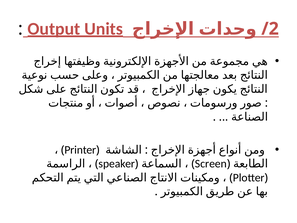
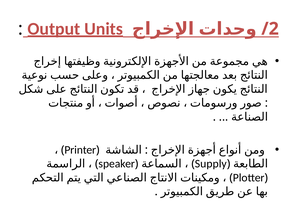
Screen: Screen -> Supply
